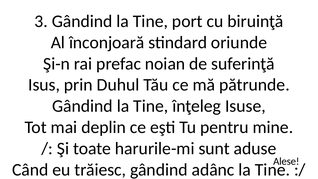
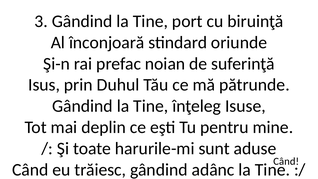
Alese at (286, 161): Alese -> Când
